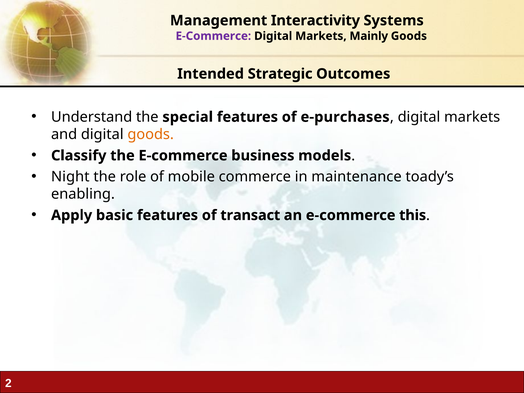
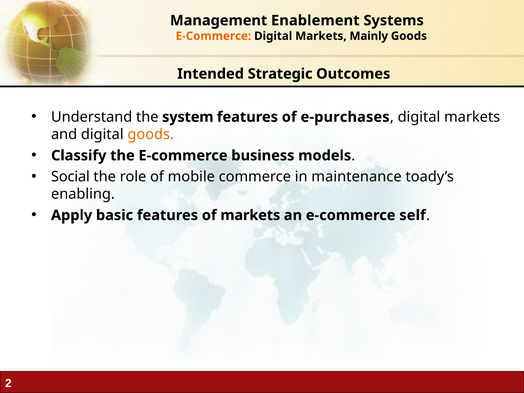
Interactivity: Interactivity -> Enablement
E-Commerce at (213, 36) colour: purple -> orange
special: special -> system
Night: Night -> Social
of transact: transact -> markets
this: this -> self
